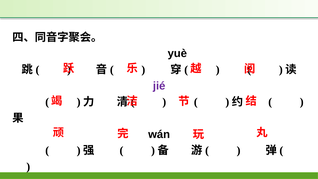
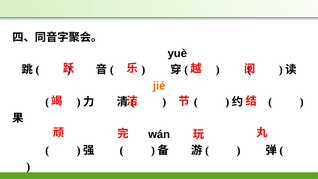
jié colour: purple -> orange
